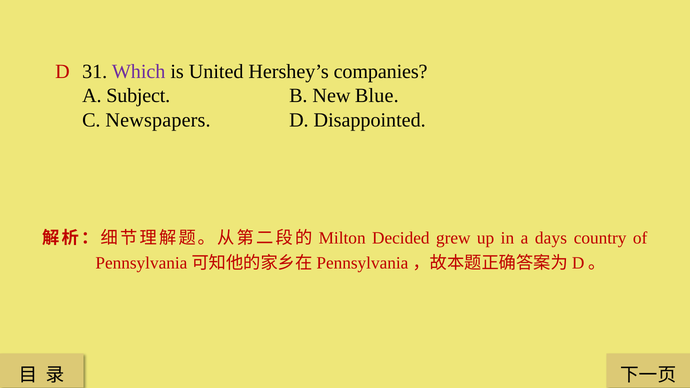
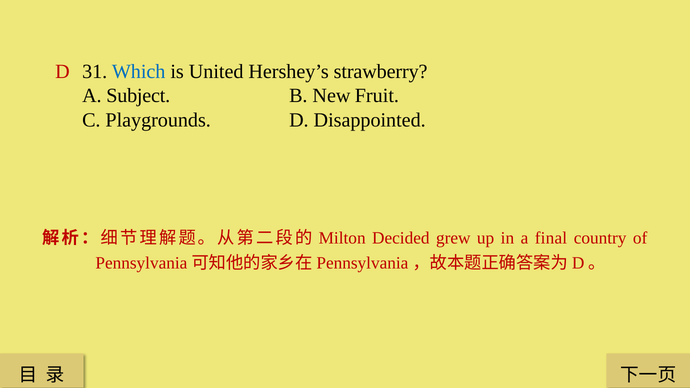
Which colour: purple -> blue
companies: companies -> strawberry
Blue: Blue -> Fruit
Newspapers: Newspapers -> Playgrounds
days: days -> final
